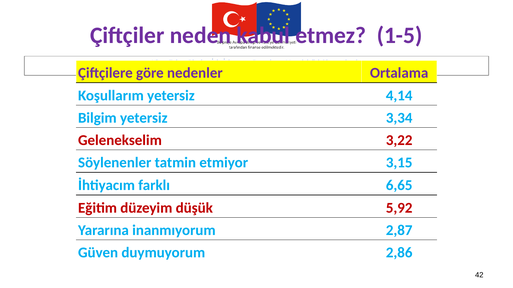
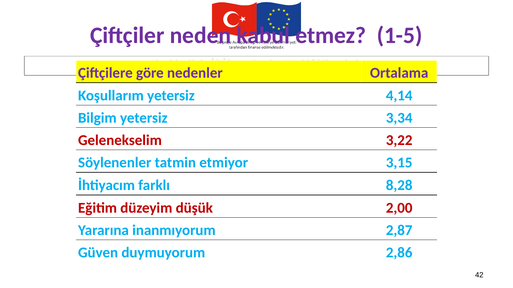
6,65: 6,65 -> 8,28
5,92: 5,92 -> 2,00
